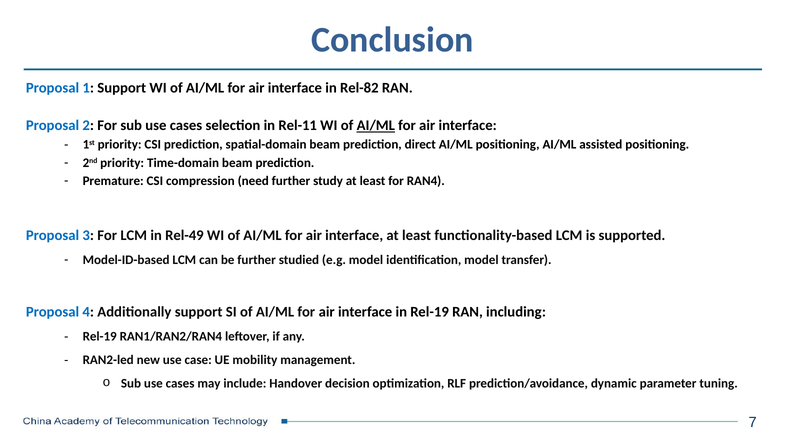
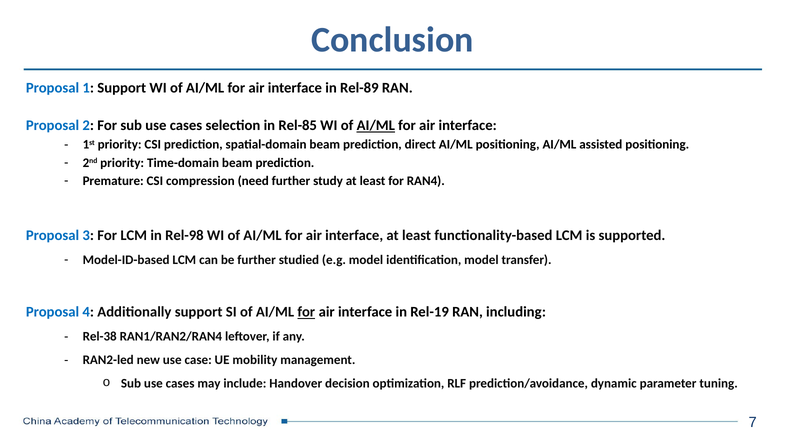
Rel-82: Rel-82 -> Rel-89
Rel-11: Rel-11 -> Rel-85
Rel-49: Rel-49 -> Rel-98
for at (306, 312) underline: none -> present
Rel-19 at (100, 336): Rel-19 -> Rel-38
